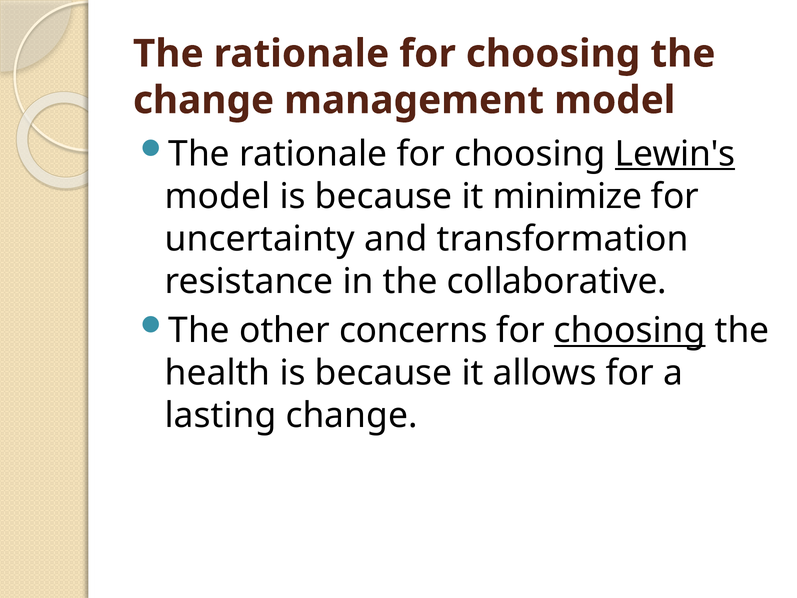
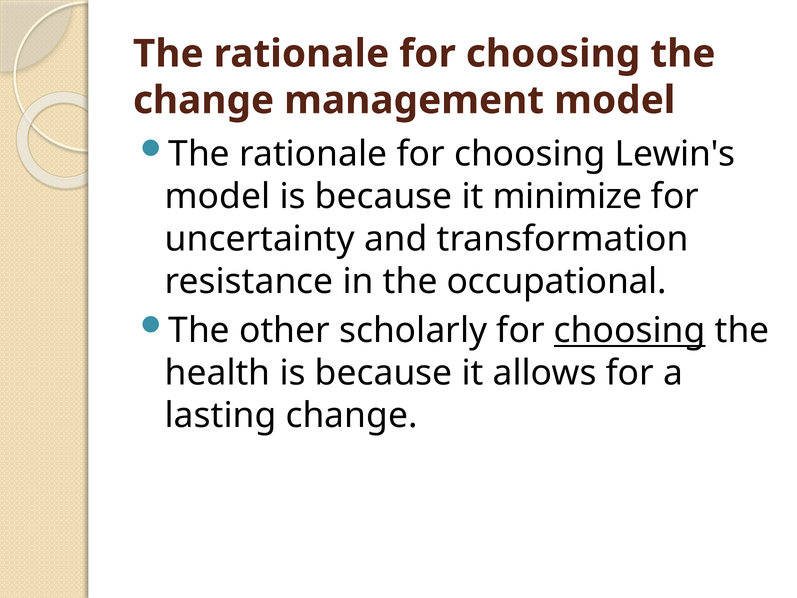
Lewin's underline: present -> none
collaborative: collaborative -> occupational
concerns: concerns -> scholarly
